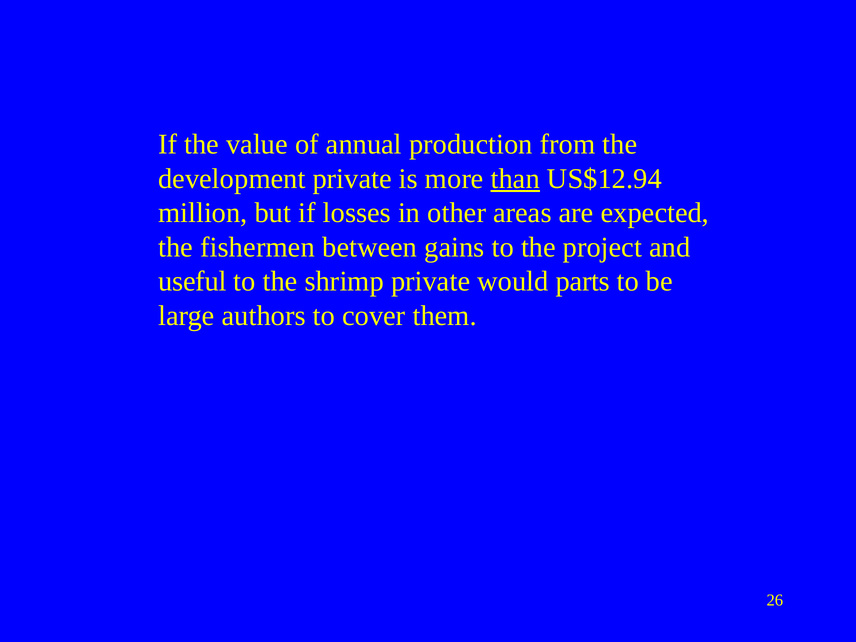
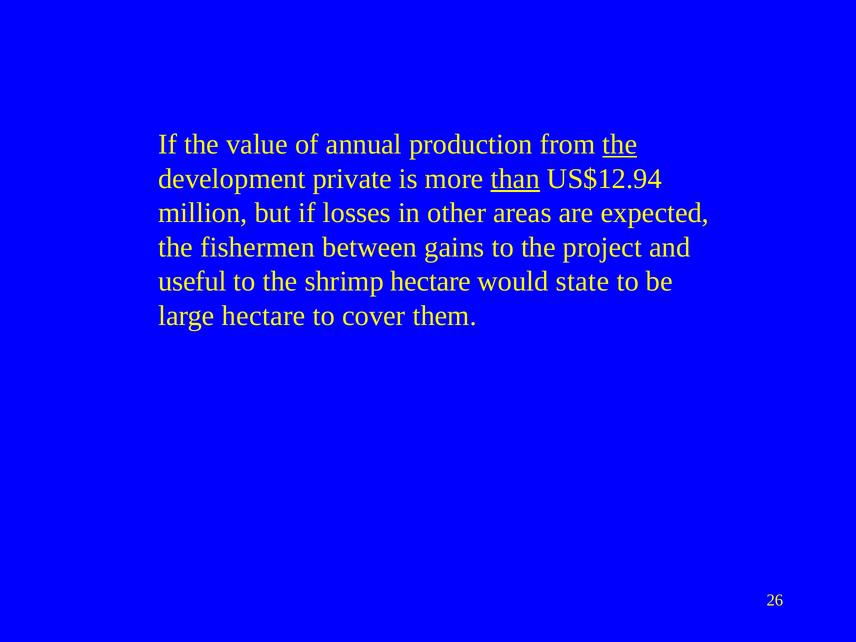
the at (620, 145) underline: none -> present
shrimp private: private -> hectare
parts: parts -> state
large authors: authors -> hectare
